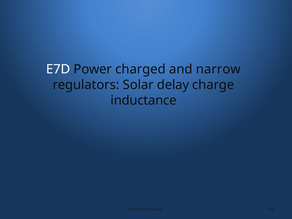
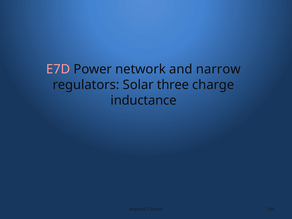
E7D colour: white -> pink
charged: charged -> network
delay: delay -> three
